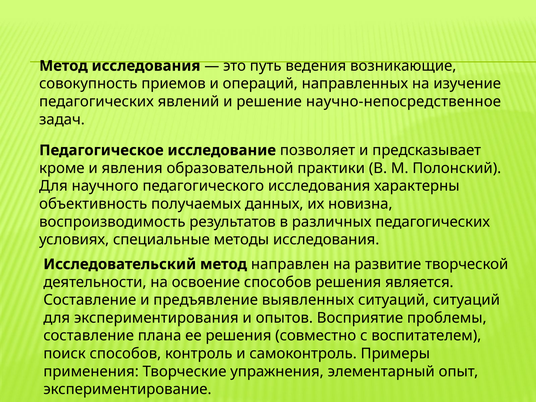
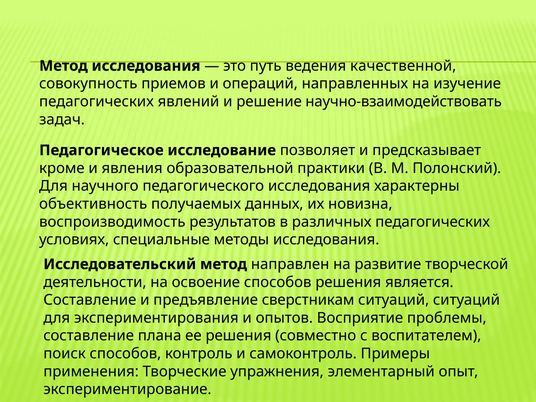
возникающие: возникающие -> качественной
научно-непосредственное: научно-непосредственное -> научно-взаимодействовать
выявленных: выявленных -> сверстникам
